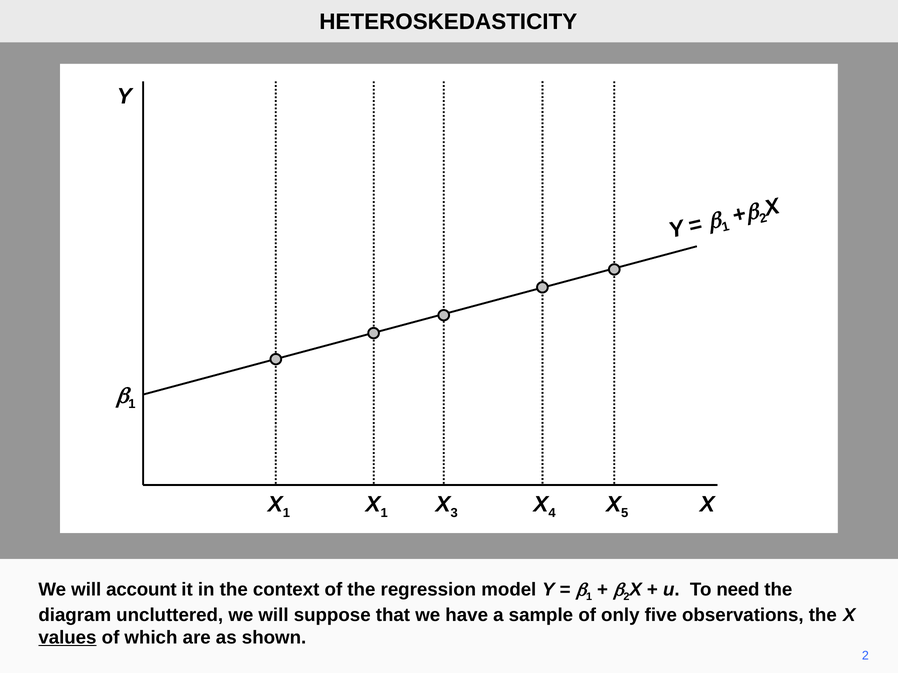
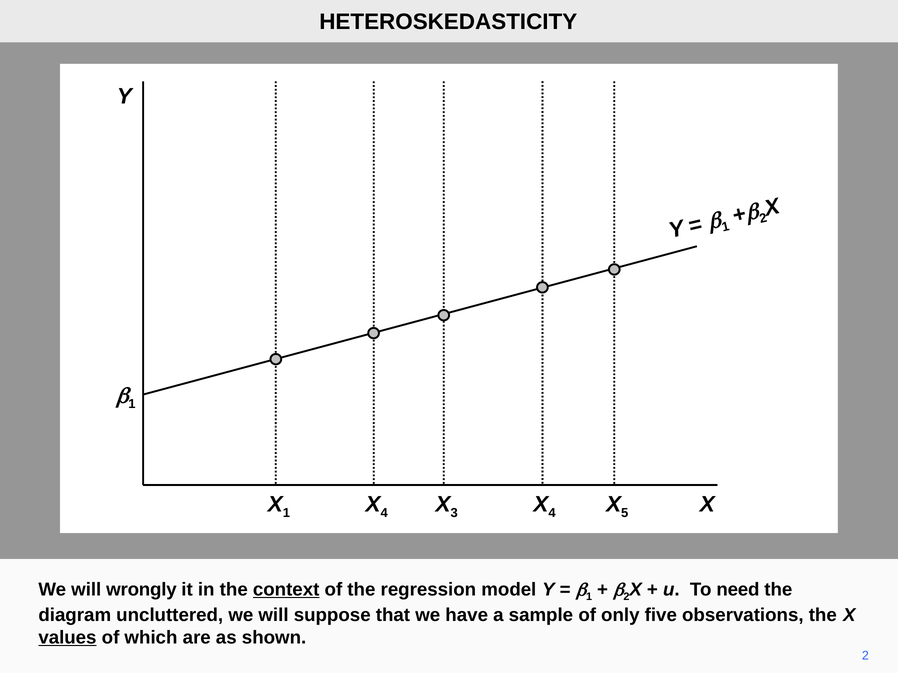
1 at (384, 514): 1 -> 4
account: account -> wrongly
context underline: none -> present
